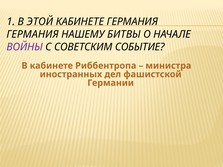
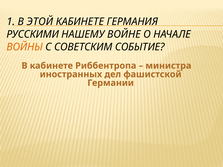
ГЕРМАНИЯ at (33, 34): ГЕРМАНИЯ -> РУССКИМИ
БИТВЫ: БИТВЫ -> ВОЙНЕ
ВОЙНЫ colour: purple -> orange
